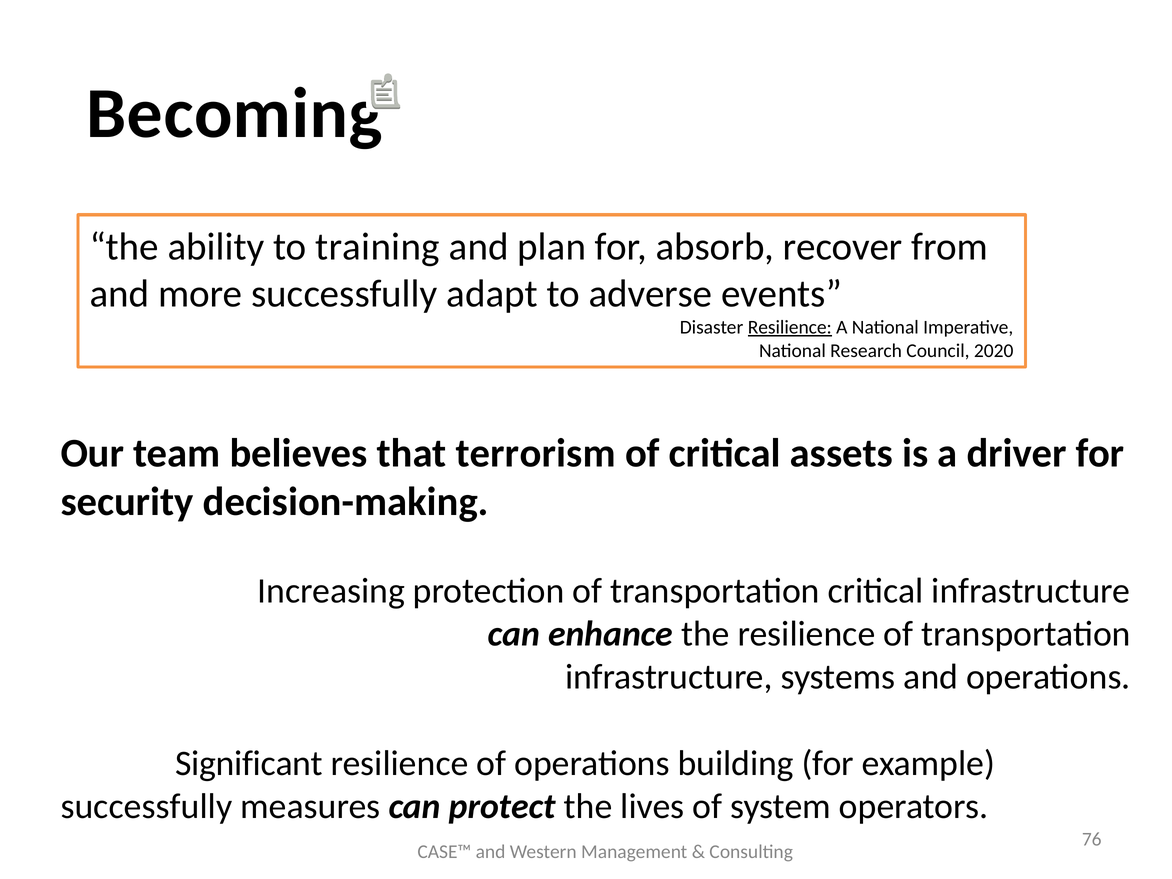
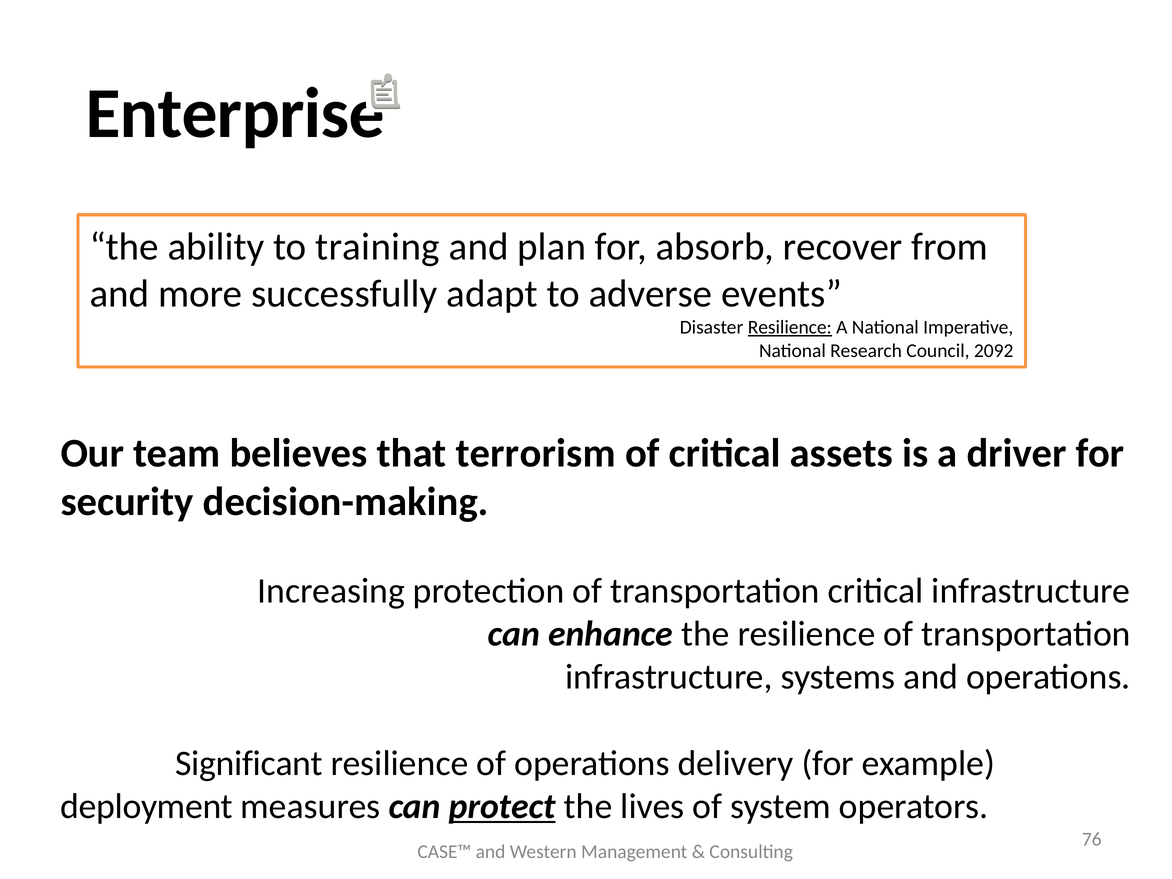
Becoming: Becoming -> Enterprise
2020: 2020 -> 2092
building: building -> delivery
successfully at (146, 807): successfully -> deployment
protect underline: none -> present
